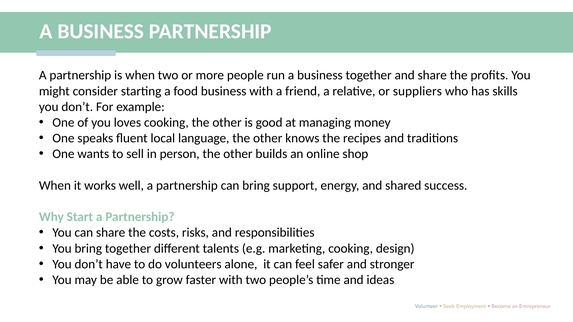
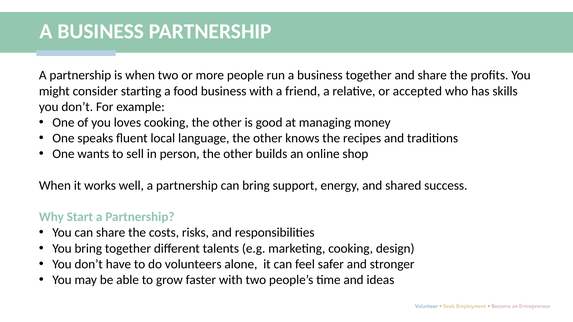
suppliers: suppliers -> accepted
